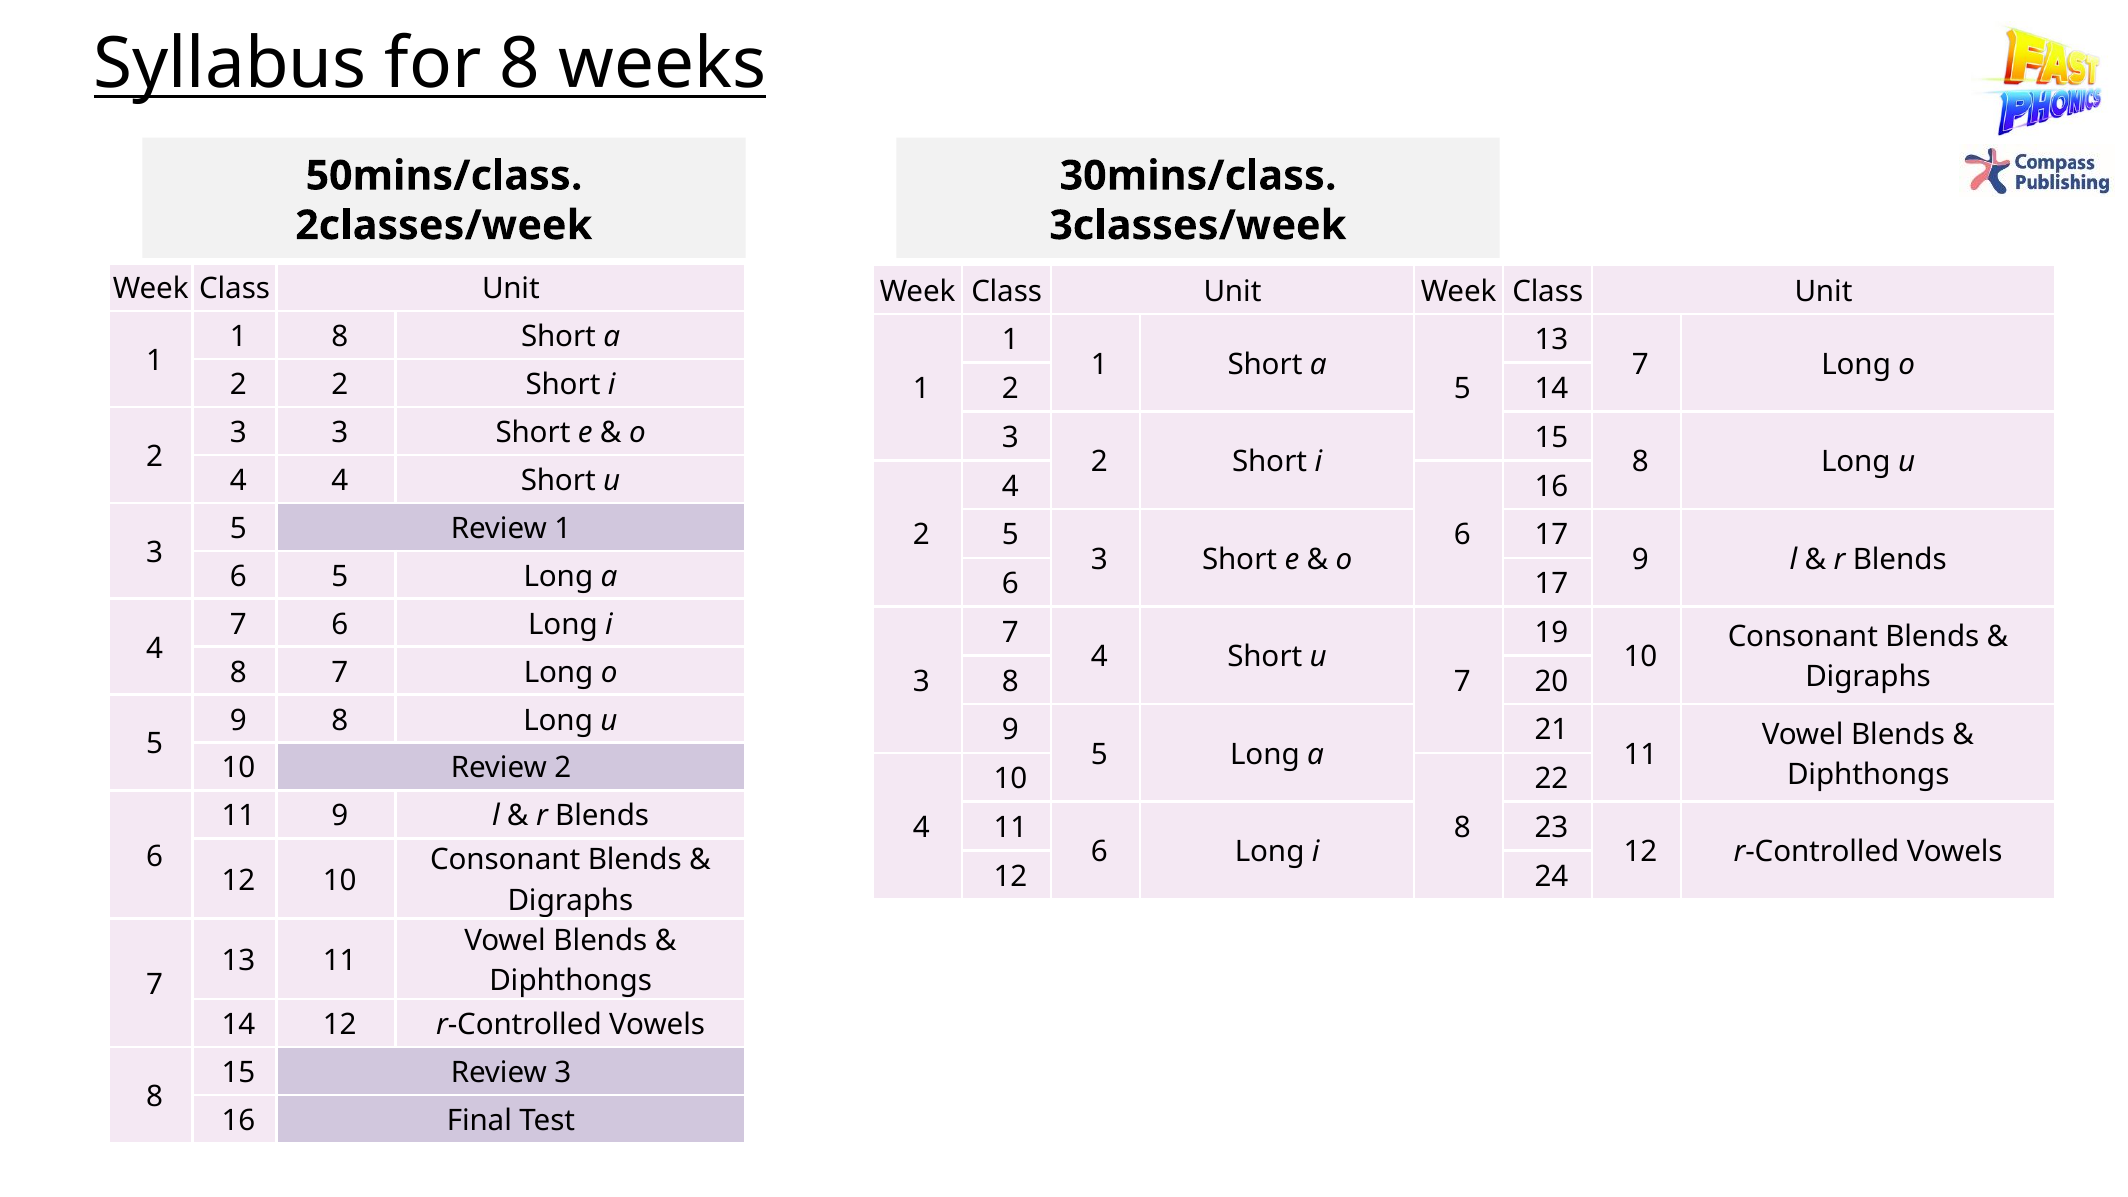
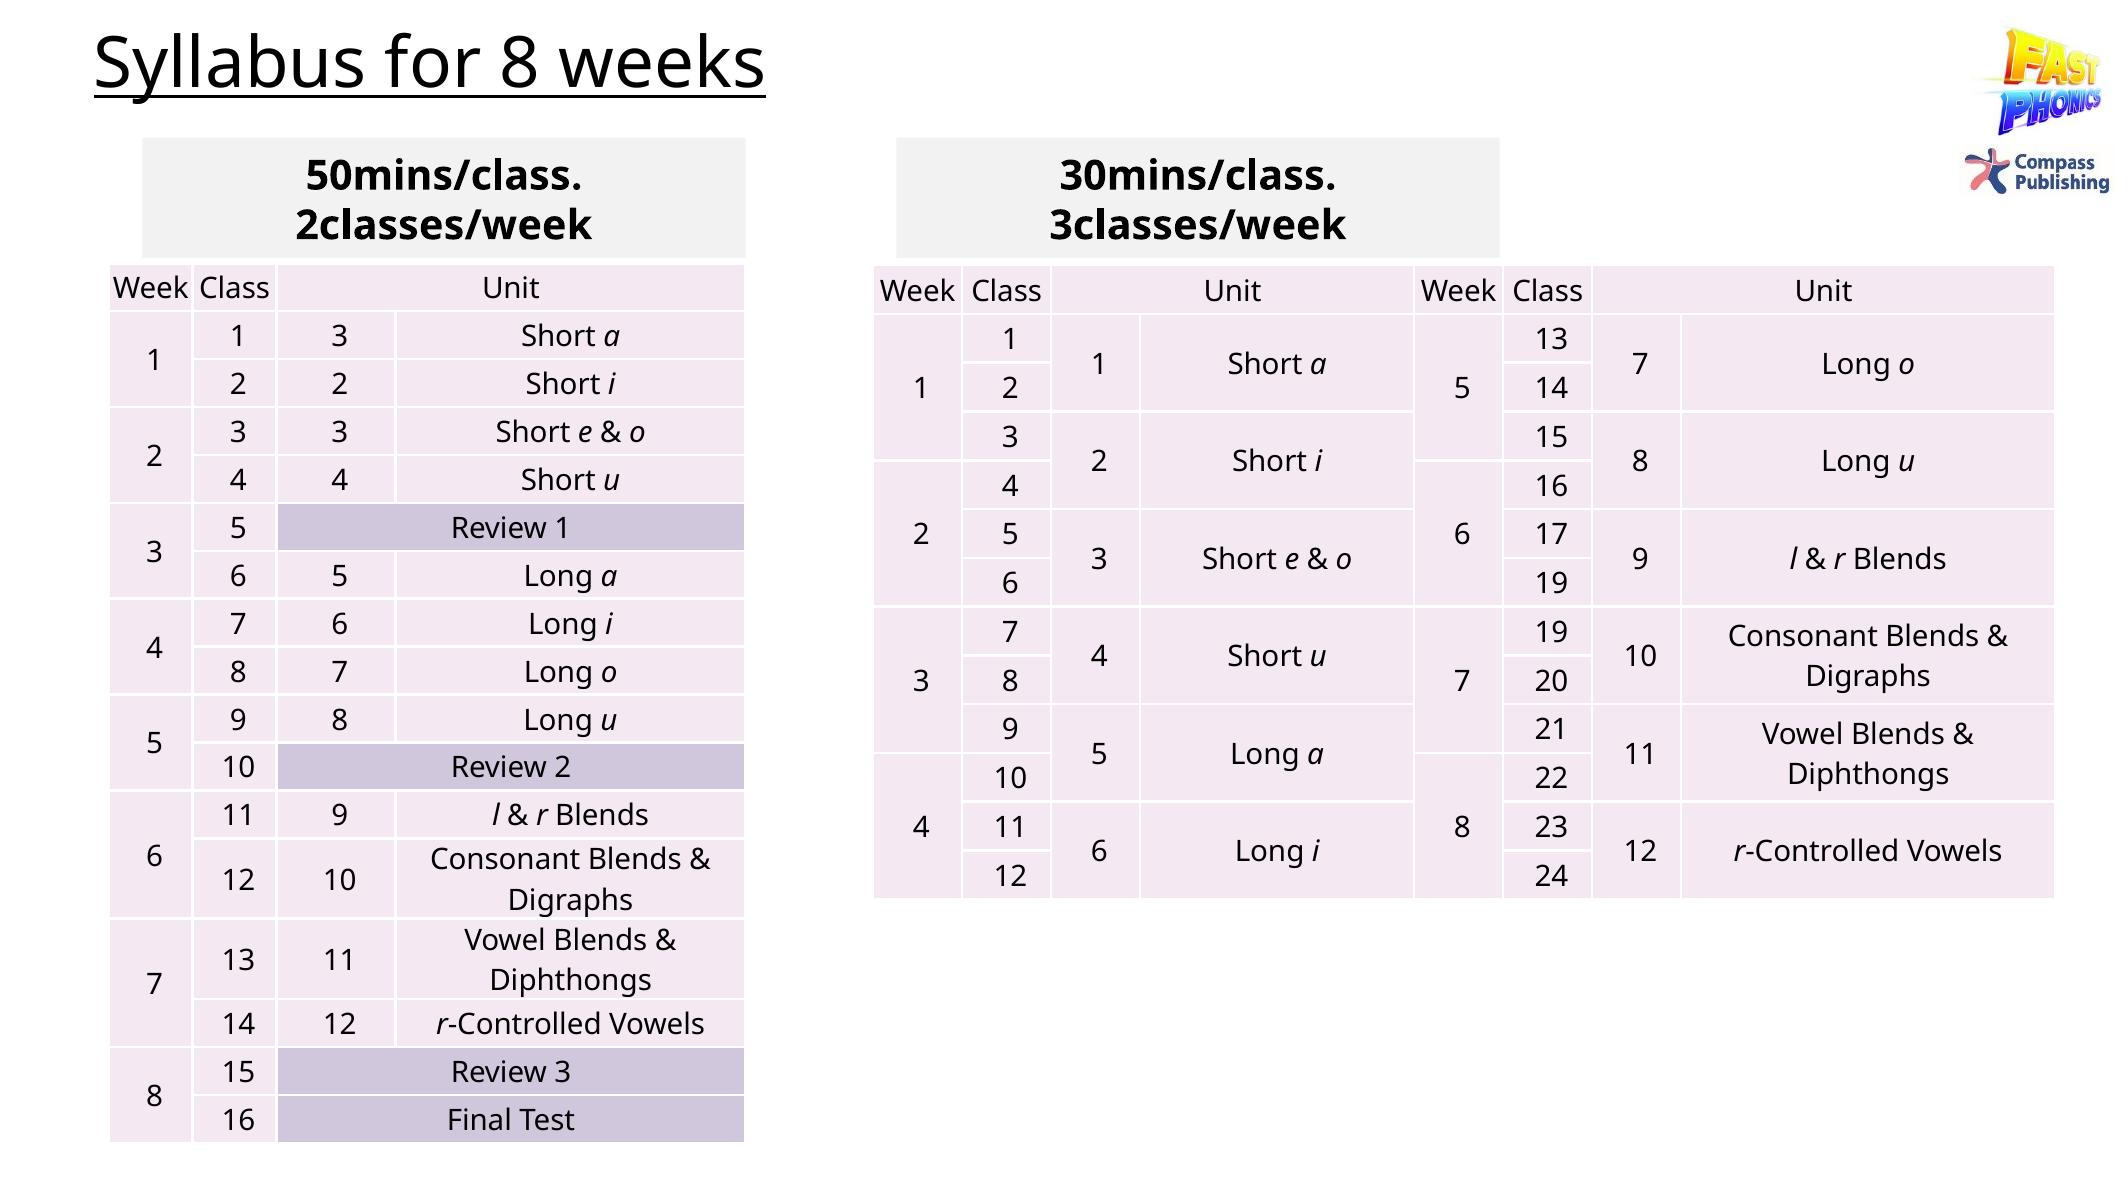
1 8: 8 -> 3
6 17: 17 -> 19
